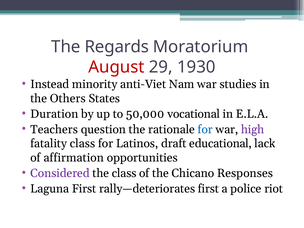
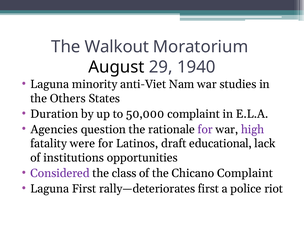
Regards: Regards -> Walkout
August colour: red -> black
1930: 1930 -> 1940
Instead at (50, 84): Instead -> Laguna
50,000 vocational: vocational -> complaint
Teachers: Teachers -> Agencies
for at (205, 129) colour: blue -> purple
fatality class: class -> were
affirmation: affirmation -> institutions
Chicano Responses: Responses -> Complaint
